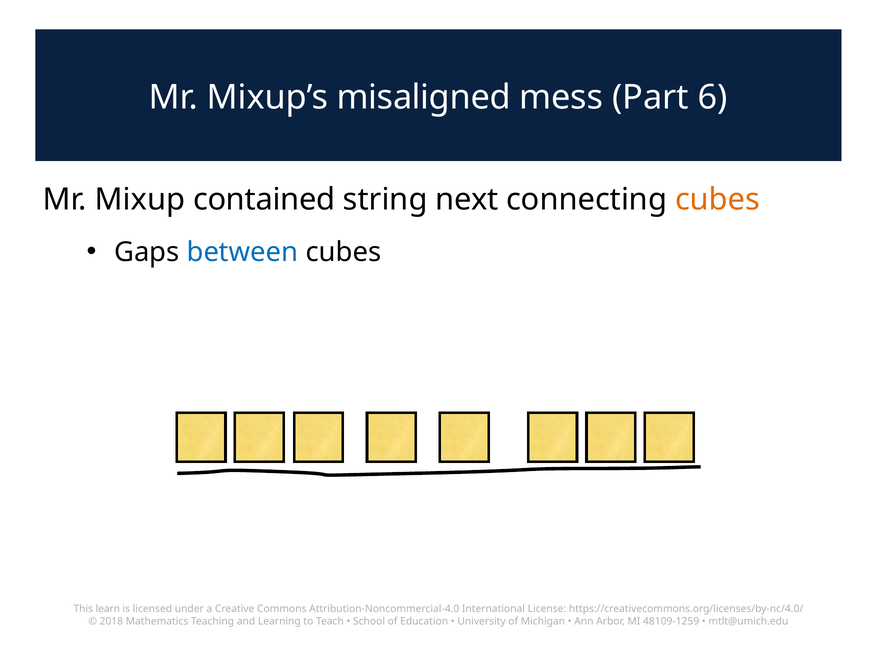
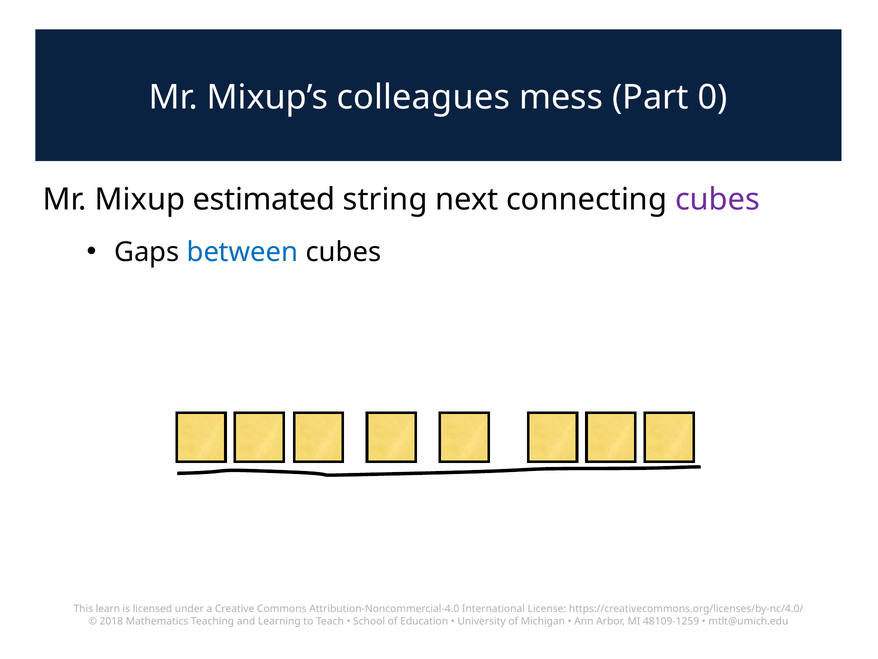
misaligned: misaligned -> colleagues
6: 6 -> 0
contained: contained -> estimated
cubes at (718, 199) colour: orange -> purple
